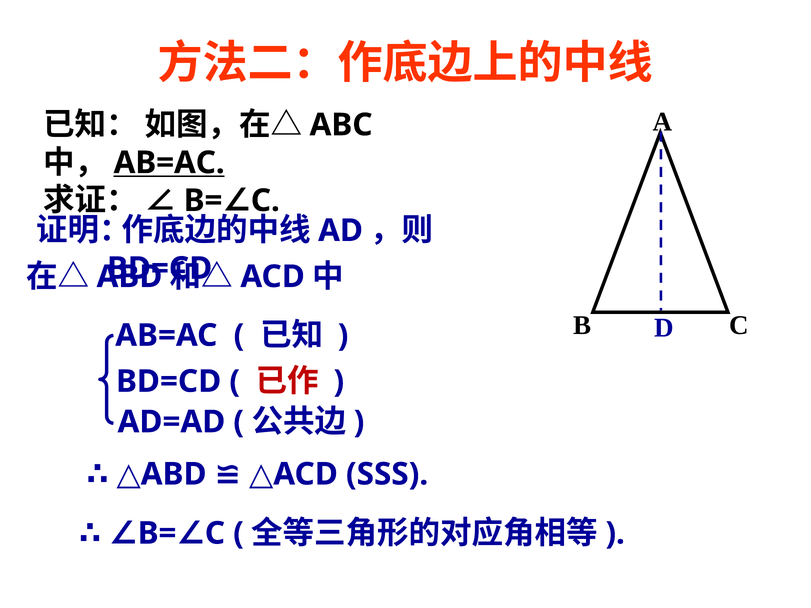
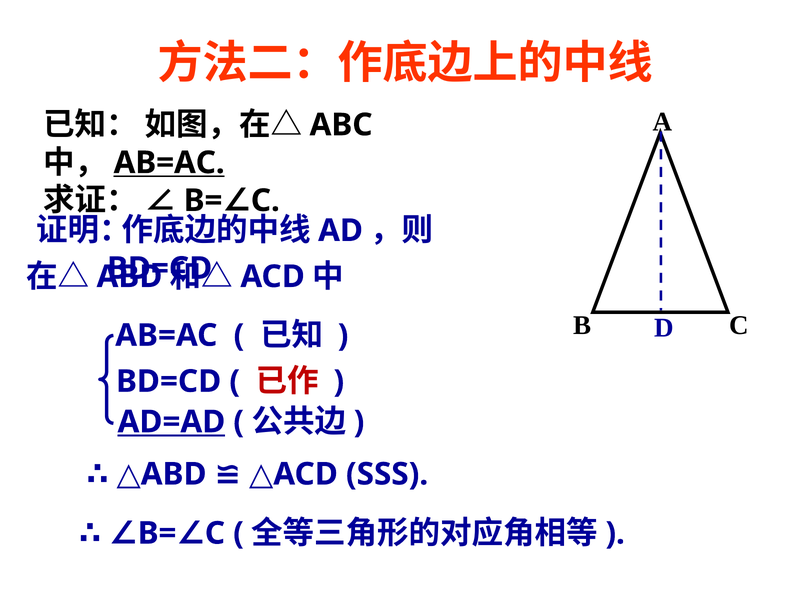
AD=AD underline: none -> present
